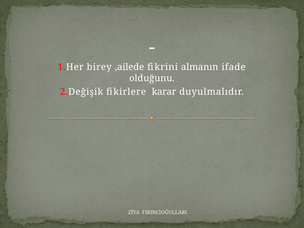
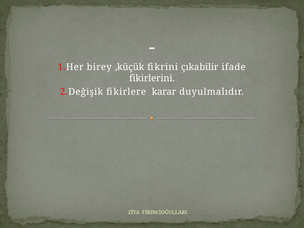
,ailede: ,ailede -> ,küçük
almanın: almanın -> çıkabilir
olduğunu: olduğunu -> fikirlerini
